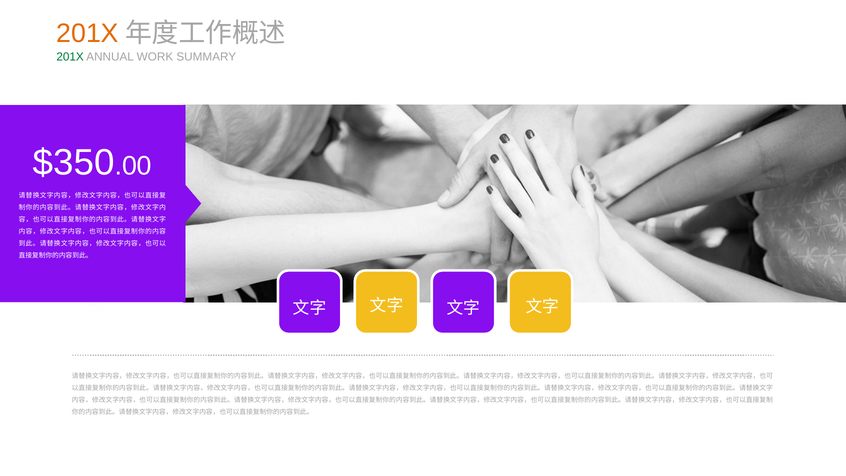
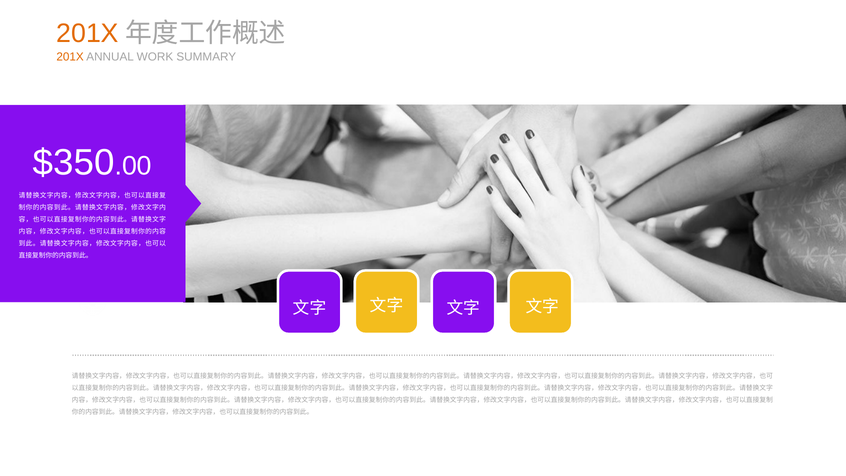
201X at (70, 57) colour: green -> orange
